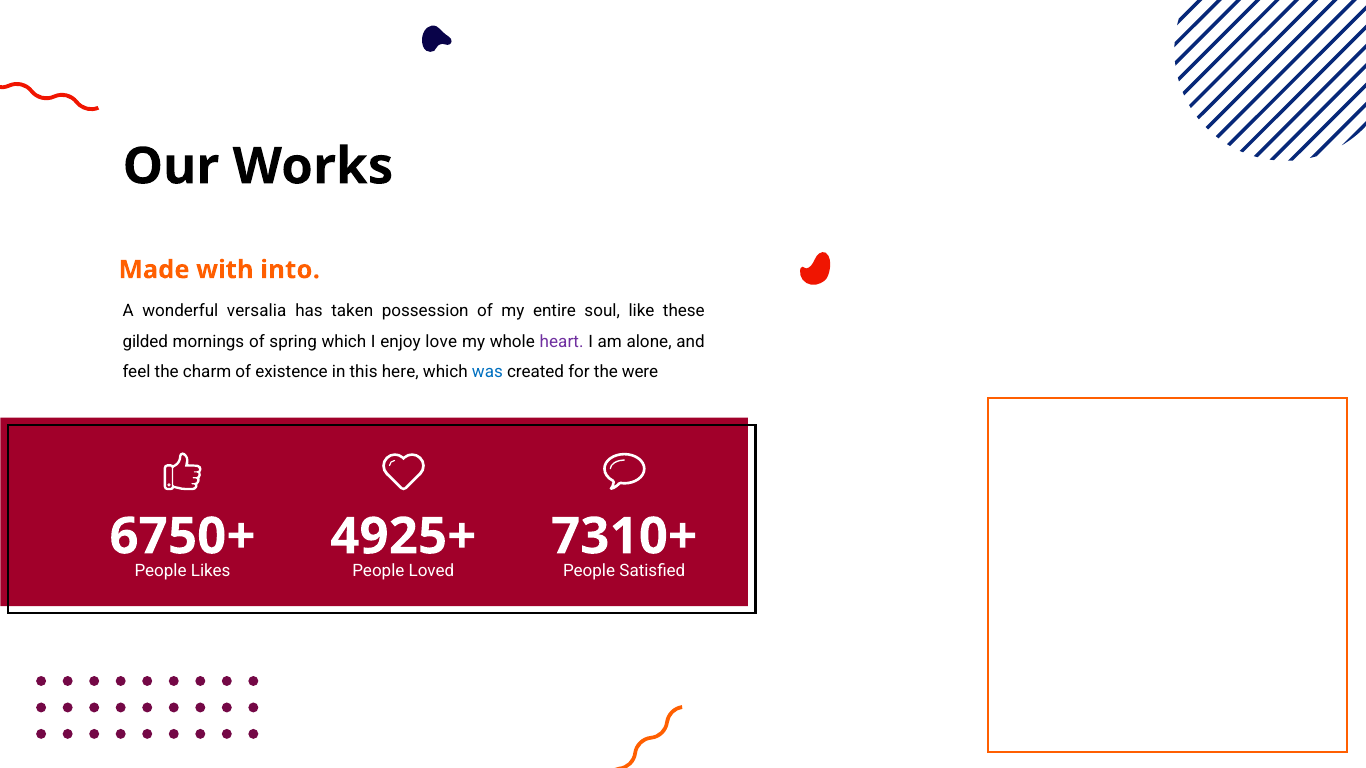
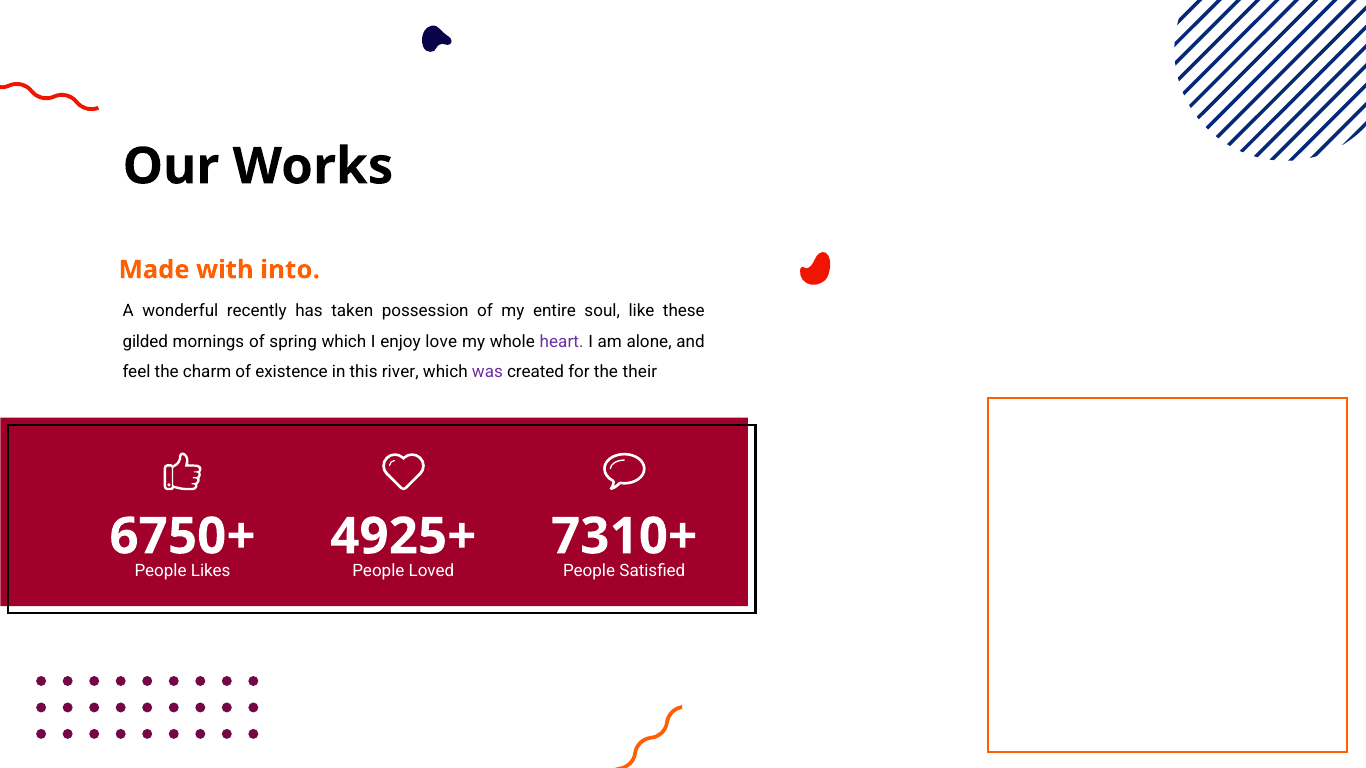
versalia: versalia -> recently
here: here -> river
was colour: blue -> purple
were: were -> their
